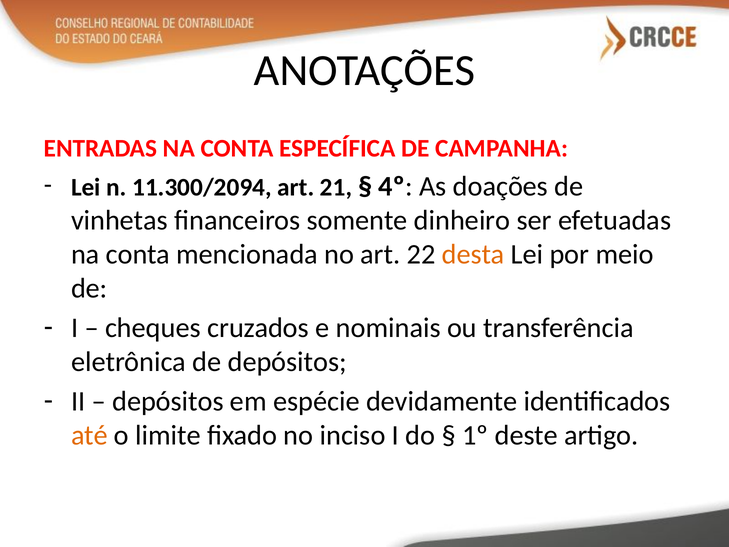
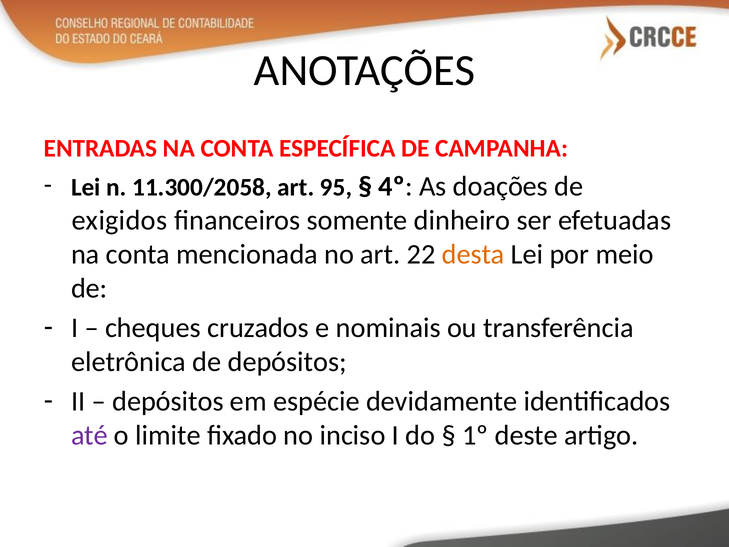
11.300/2094: 11.300/2094 -> 11.300/2058
21: 21 -> 95
vinhetas: vinhetas -> exigidos
até colour: orange -> purple
